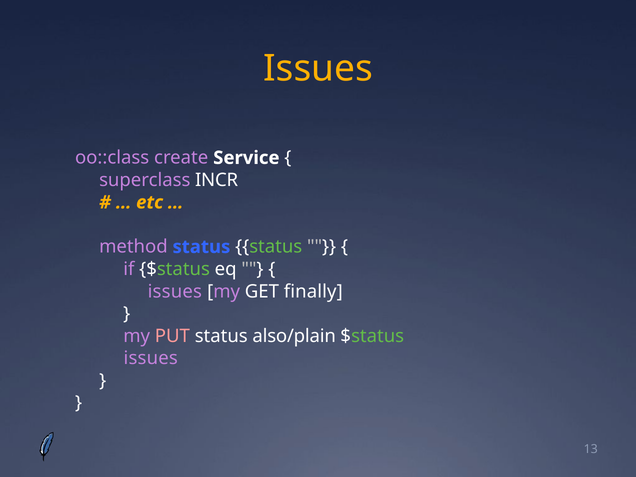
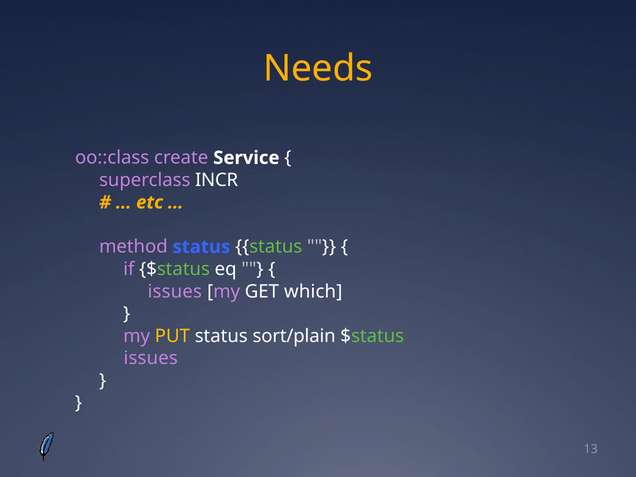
Issues at (318, 69): Issues -> Needs
finally: finally -> which
PUT colour: pink -> yellow
also/plain: also/plain -> sort/plain
